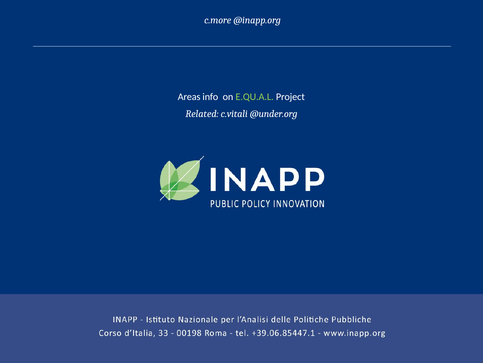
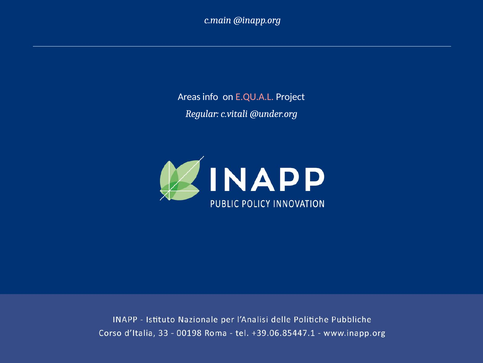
c.more: c.more -> c.main
E.QU.A.L colour: light green -> pink
Related: Related -> Regular
